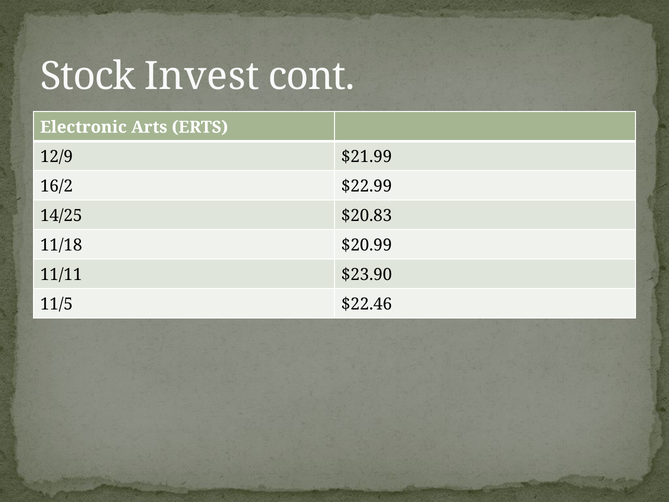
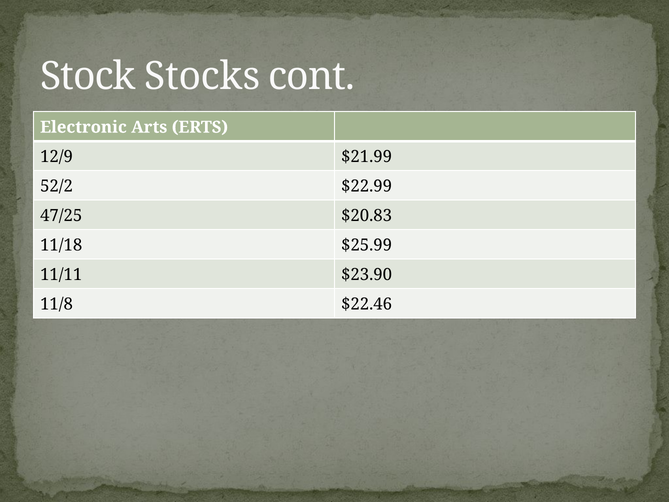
Invest: Invest -> Stocks
16/2: 16/2 -> 52/2
14/25: 14/25 -> 47/25
$20.99: $20.99 -> $25.99
11/5: 11/5 -> 11/8
